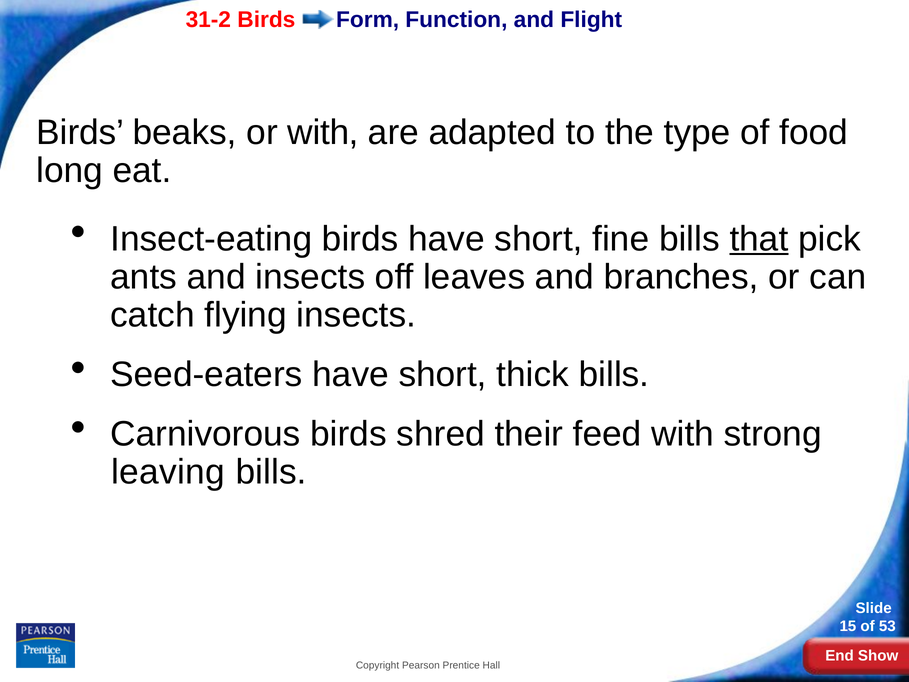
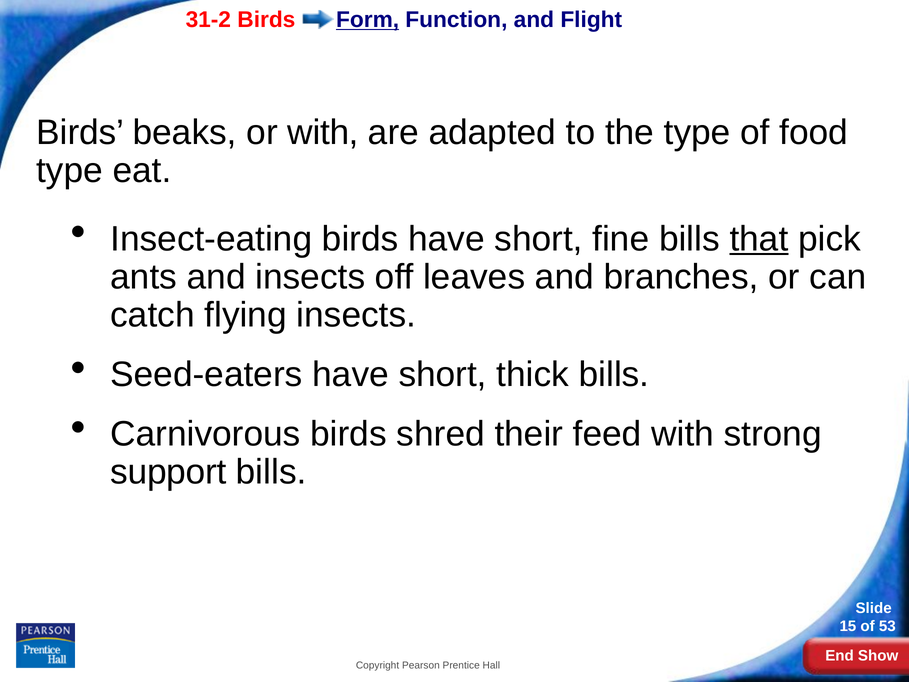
Form underline: none -> present
long at (70, 171): long -> type
leaving: leaving -> support
